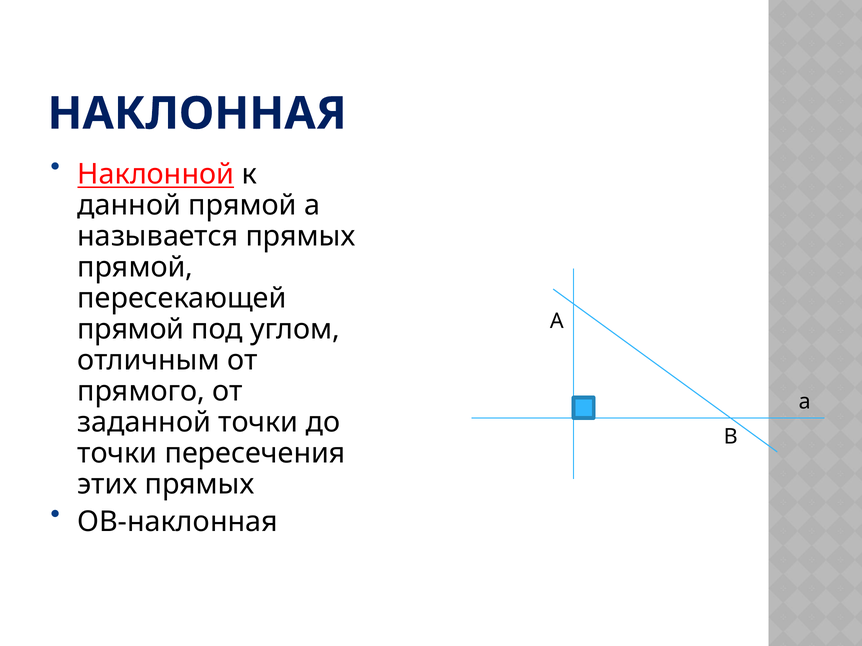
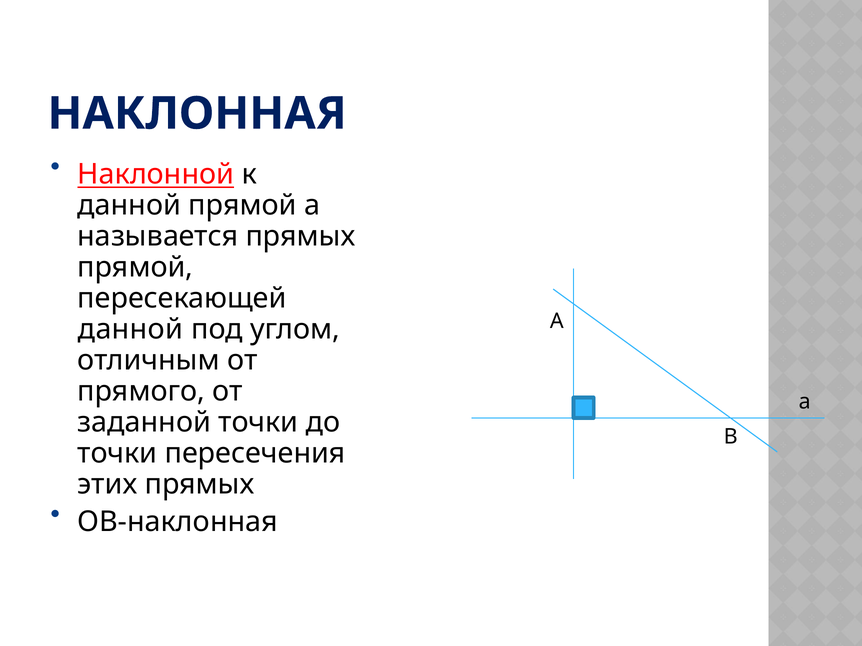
прямой at (131, 329): прямой -> данной
